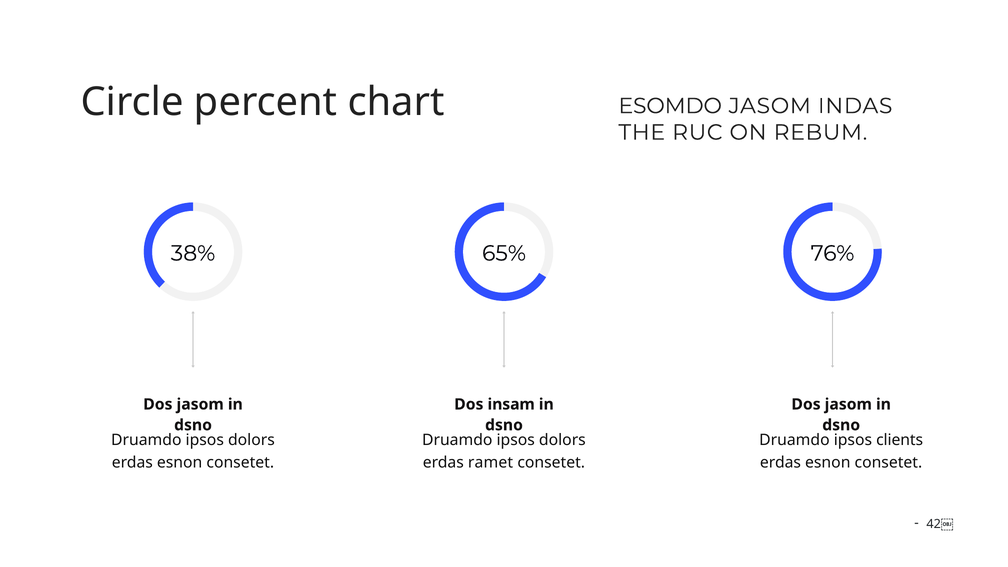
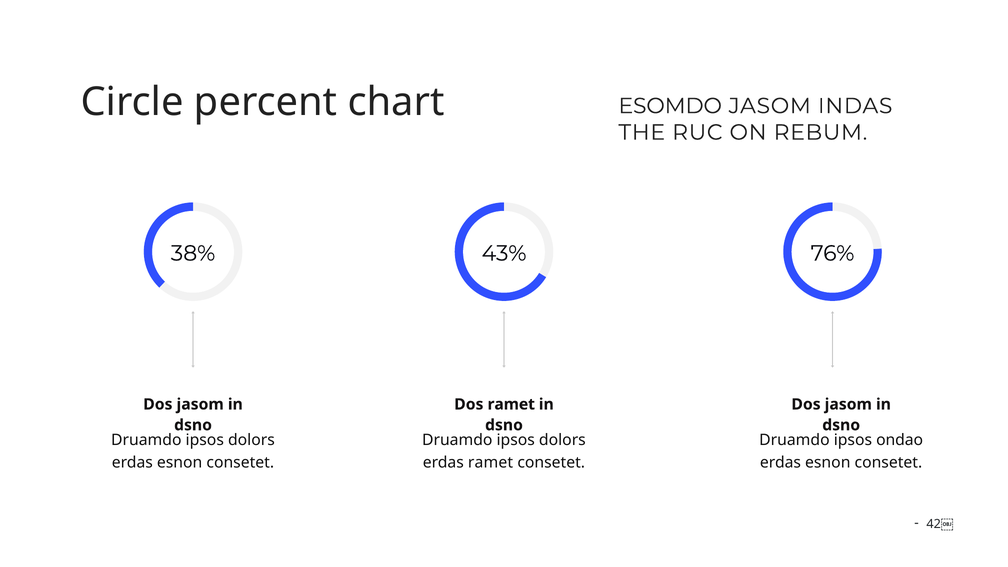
65%: 65% -> 43%
Dos insam: insam -> ramet
clients: clients -> ondao
